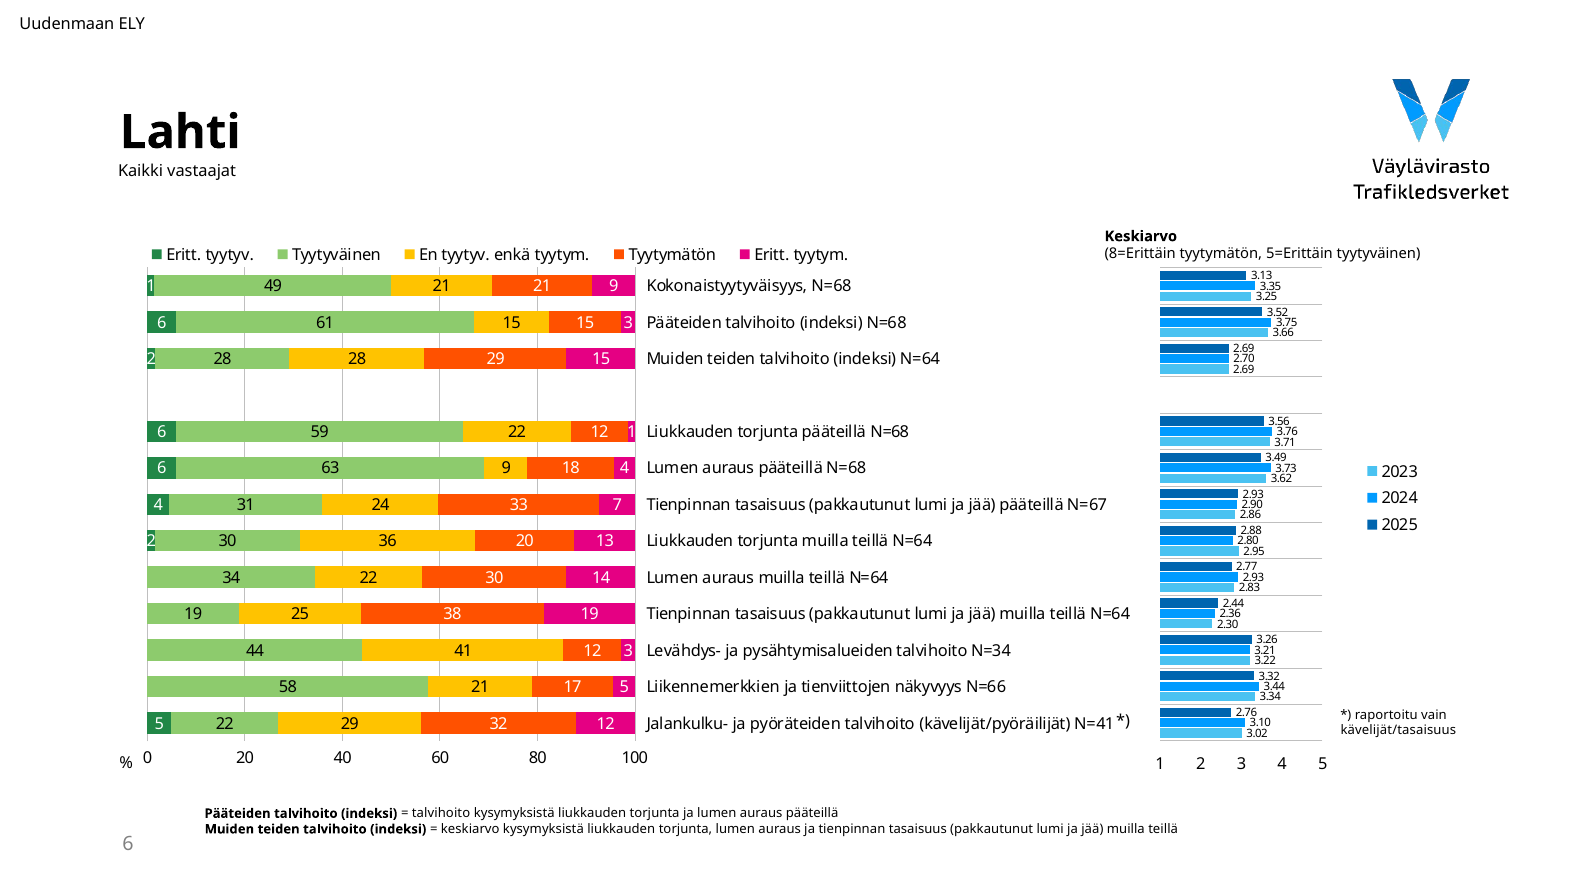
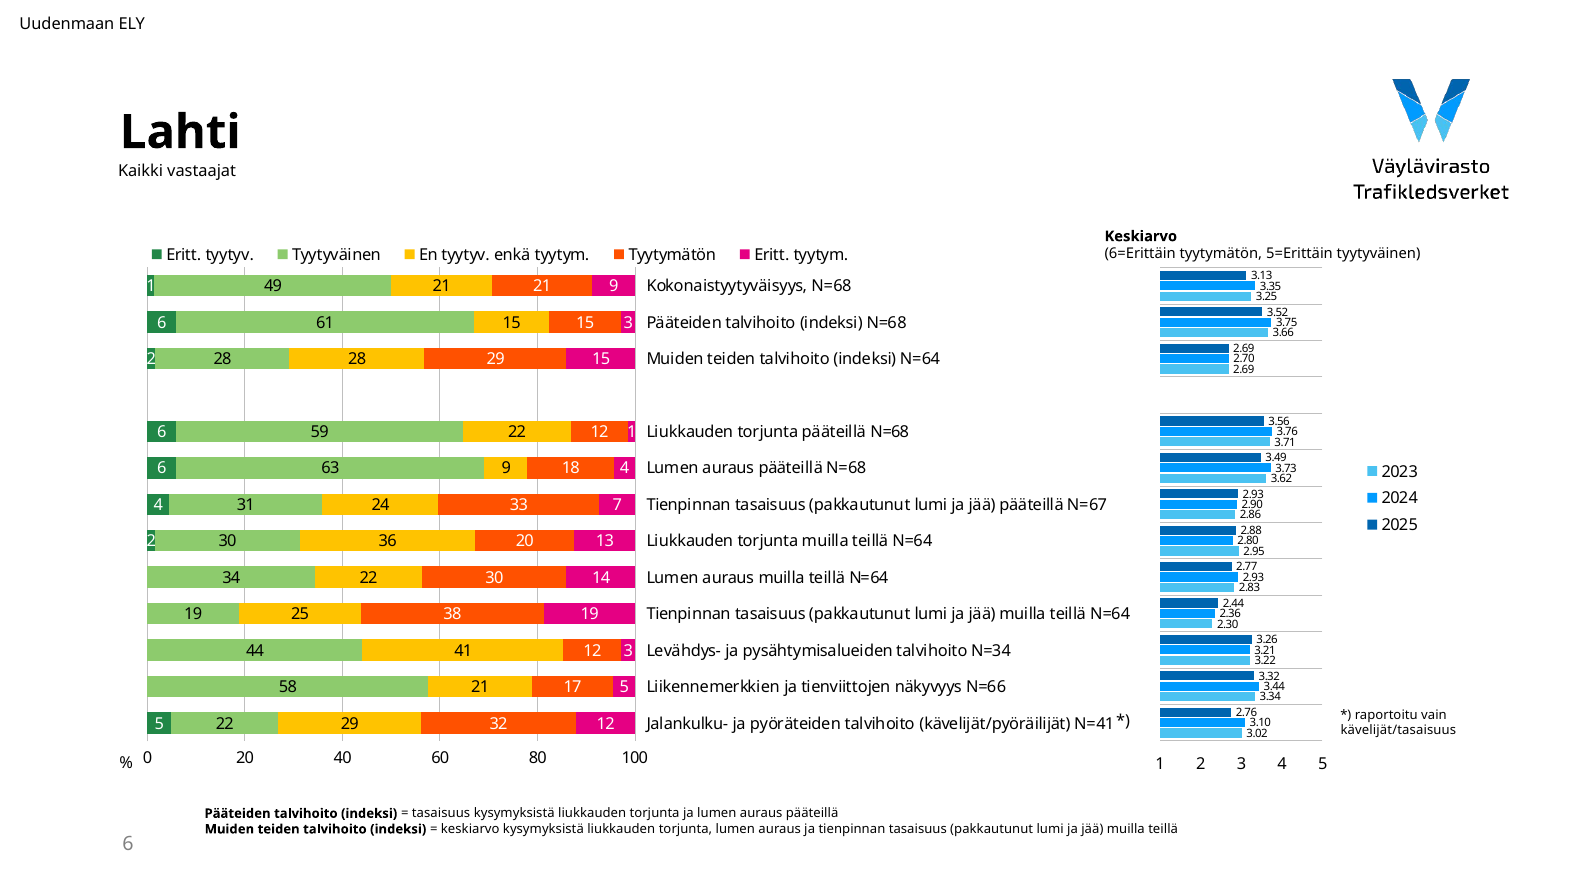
8=Erittäin: 8=Erittäin -> 6=Erittäin
talvihoito at (441, 813): talvihoito -> tasaisuus
